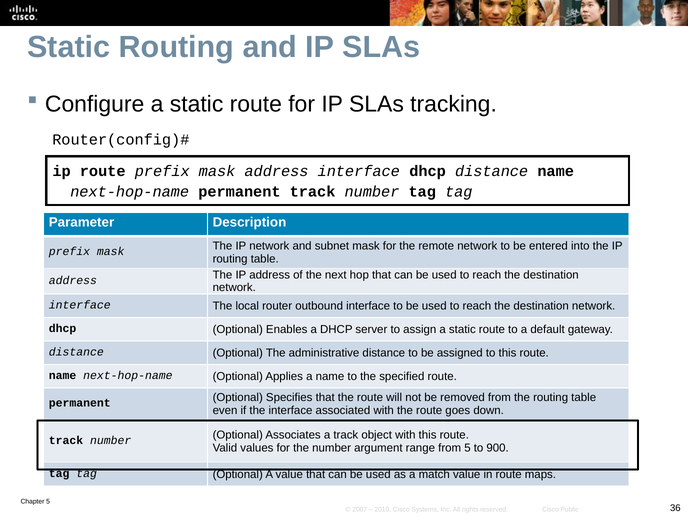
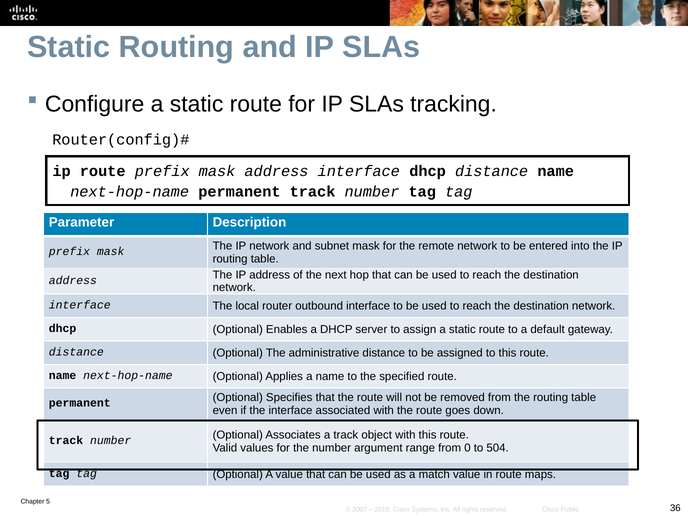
from 5: 5 -> 0
900: 900 -> 504
